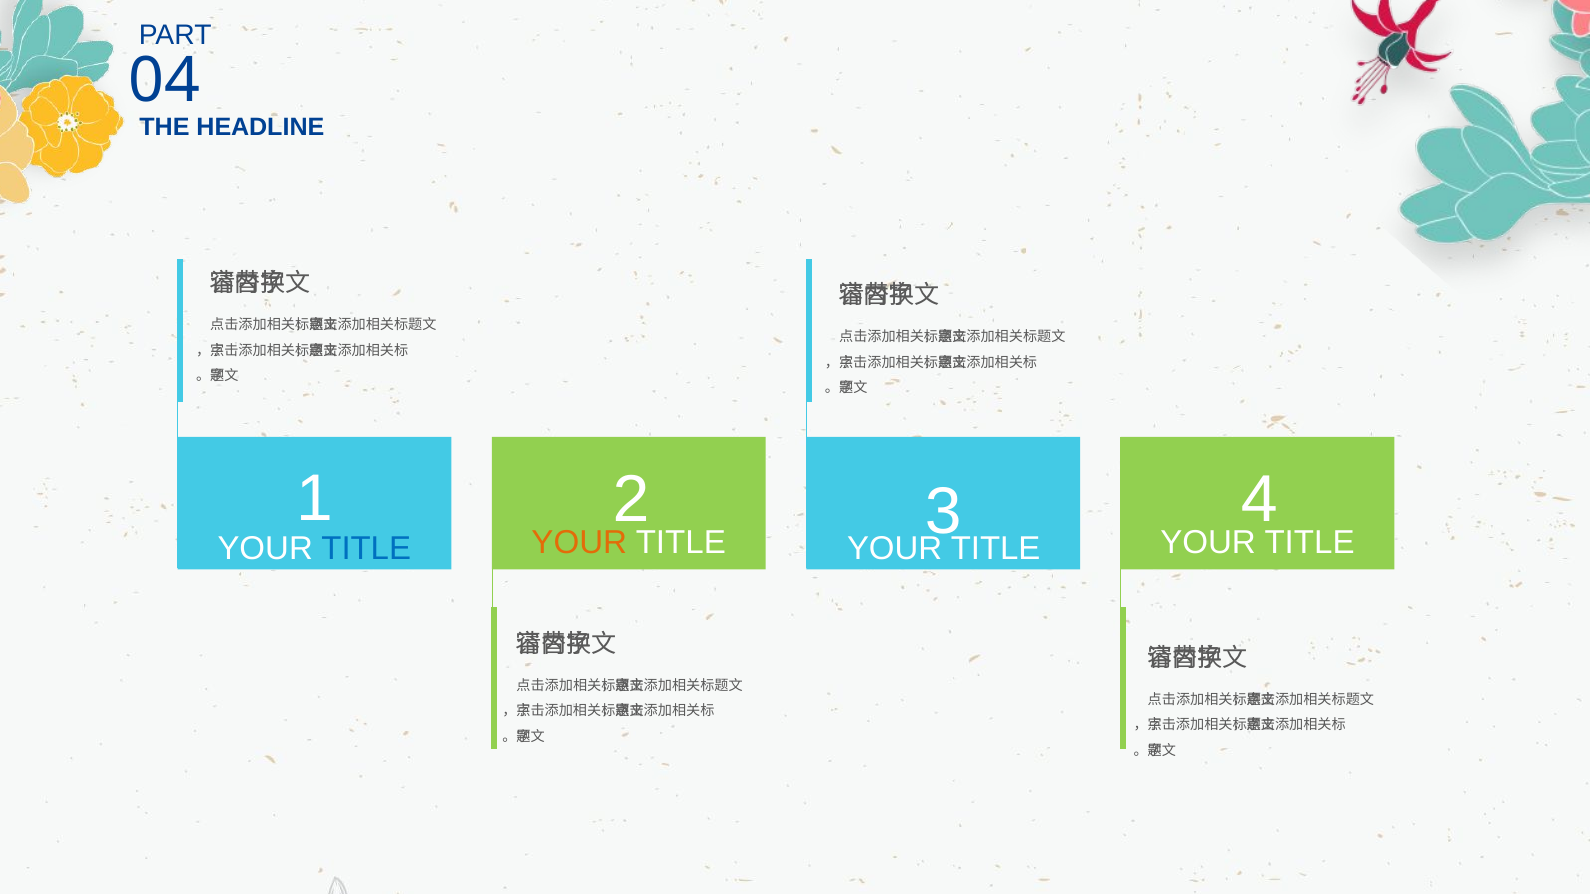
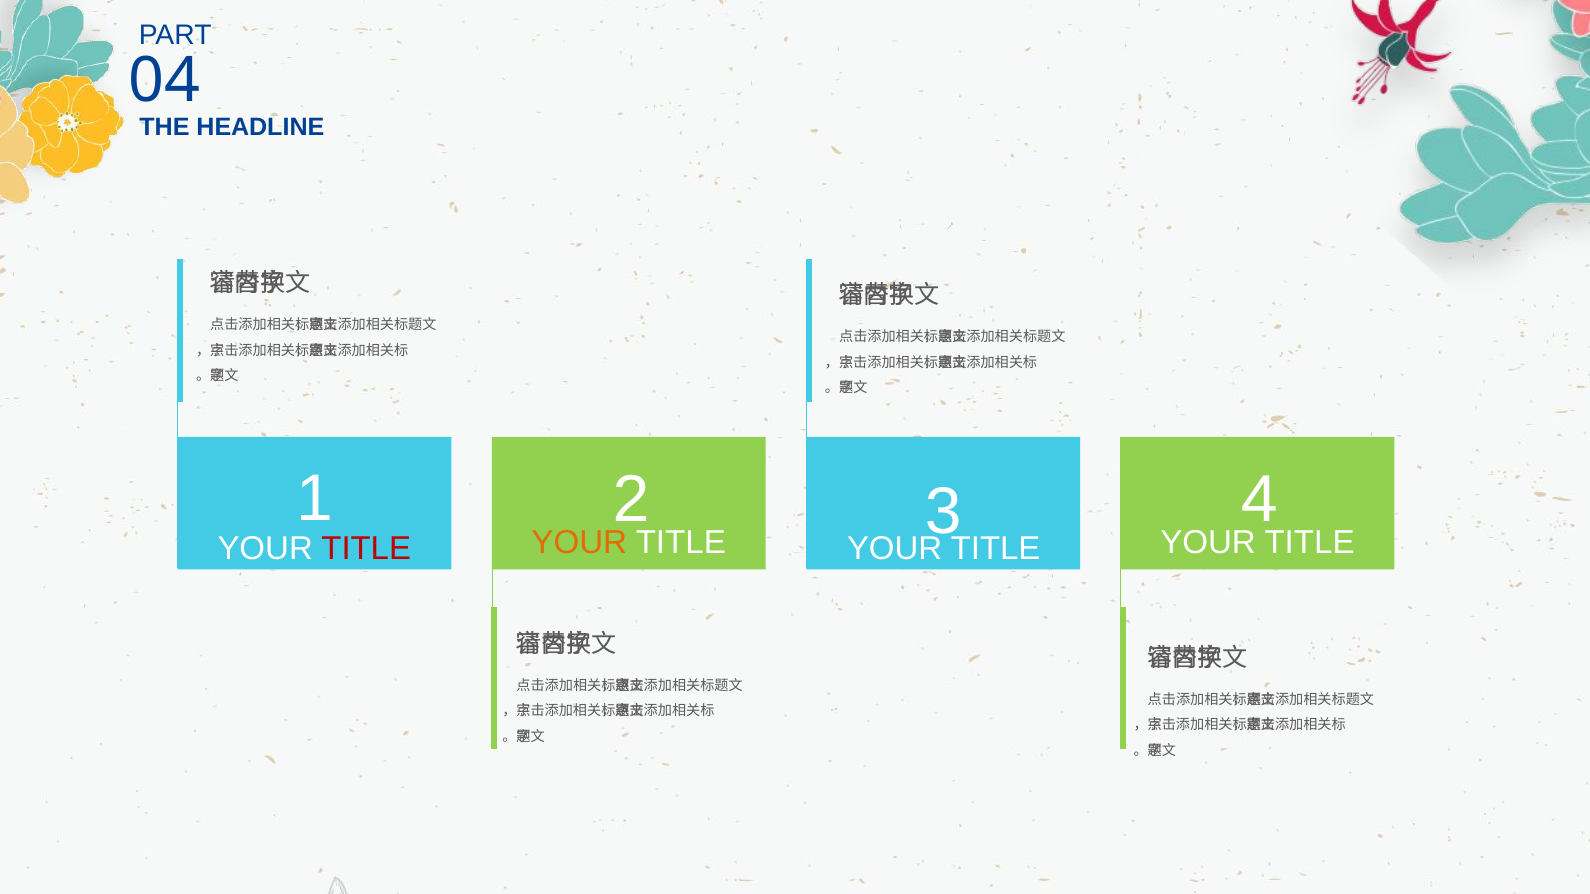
TITLE at (366, 549) colour: blue -> red
